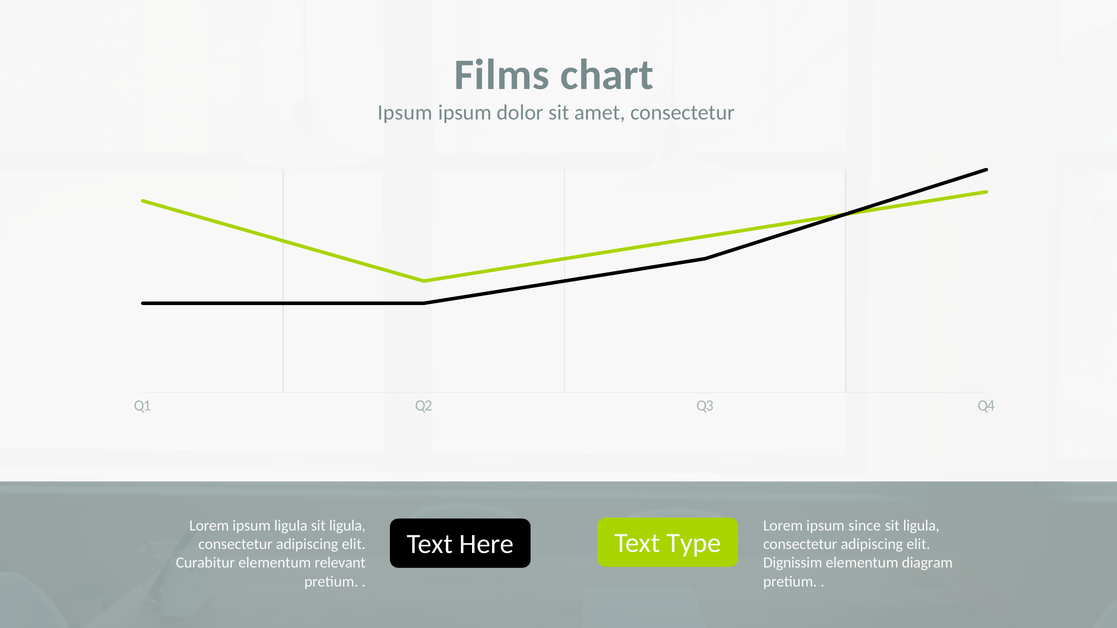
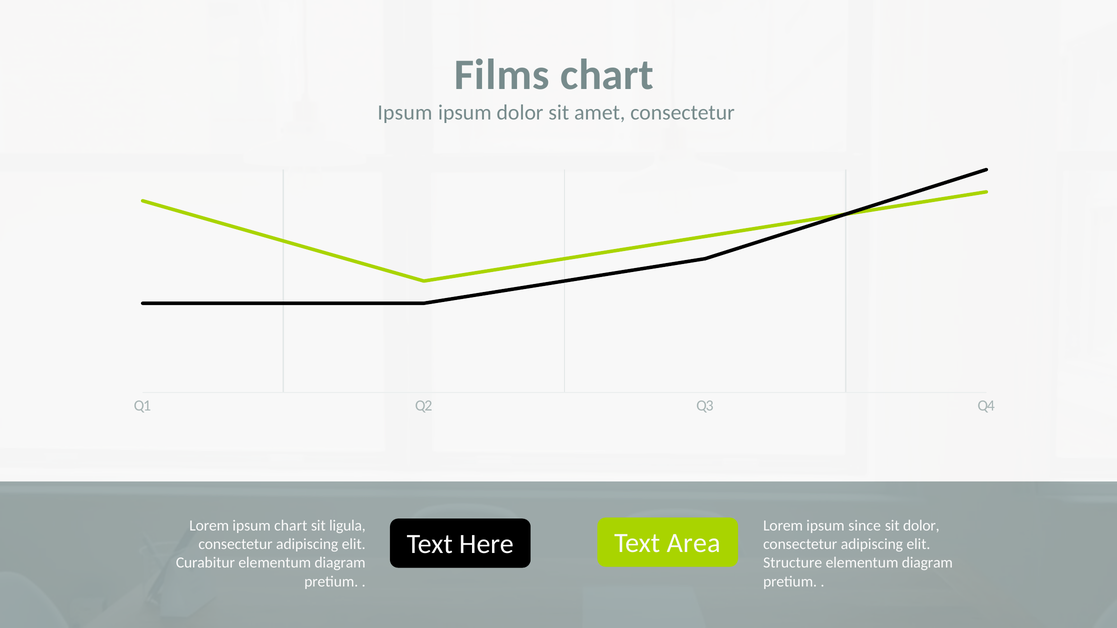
ipsum ligula: ligula -> chart
ligula at (921, 526): ligula -> dolor
Type: Type -> Area
Curabitur elementum relevant: relevant -> diagram
Dignissim: Dignissim -> Structure
